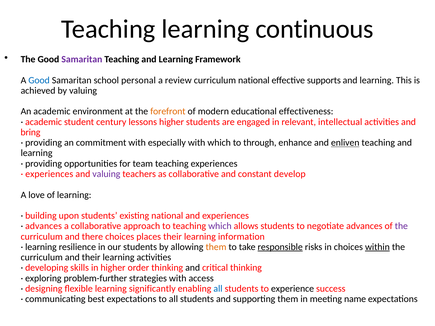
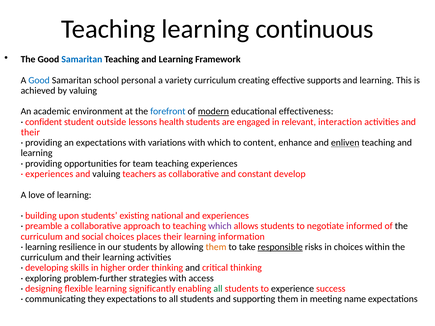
Samaritan at (82, 59) colour: purple -> blue
review: review -> variety
curriculum national: national -> creating
forefront colour: orange -> blue
modern underline: none -> present
academic at (44, 122): academic -> confident
century: century -> outside
lessons higher: higher -> health
intellectual: intellectual -> interaction
bring at (30, 132): bring -> their
an commitment: commitment -> expectations
especially: especially -> variations
through: through -> content
valuing at (106, 174) colour: purple -> black
advances at (44, 226): advances -> preamble
negotiate advances: advances -> informed
the at (401, 226) colour: purple -> black
there: there -> social
within underline: present -> none
all at (218, 289) colour: blue -> green
best: best -> they
